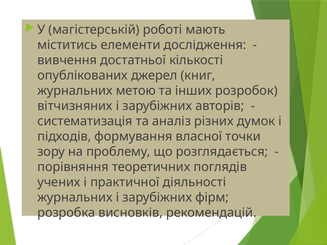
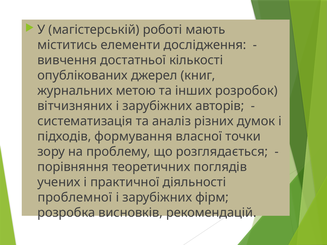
журнальних at (75, 198): журнальних -> проблемної
